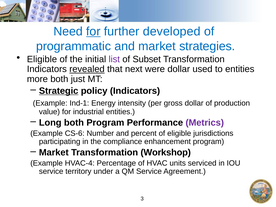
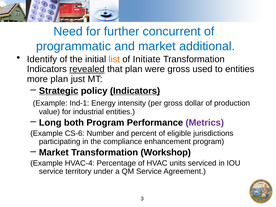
for at (93, 31) underline: present -> none
developed: developed -> concurrent
strategies: strategies -> additional
Eligible at (42, 59): Eligible -> Identify
list colour: purple -> orange
Subset: Subset -> Initiate
that next: next -> plan
were dollar: dollar -> gross
more both: both -> plan
Indicators at (135, 91) underline: none -> present
